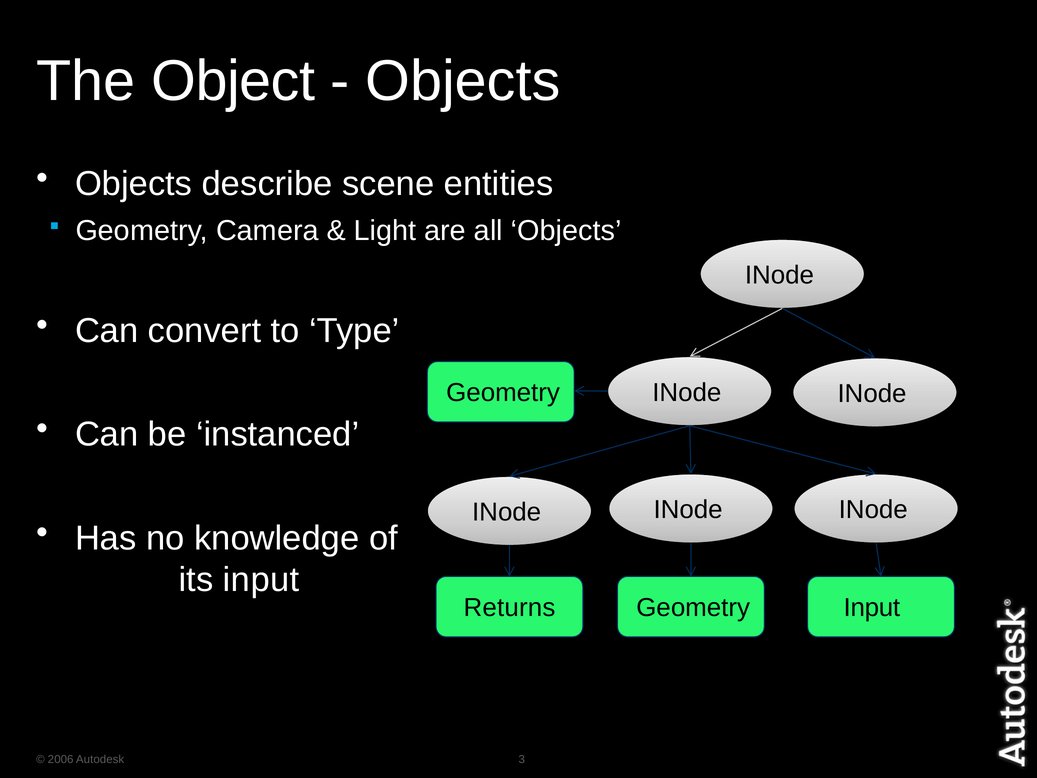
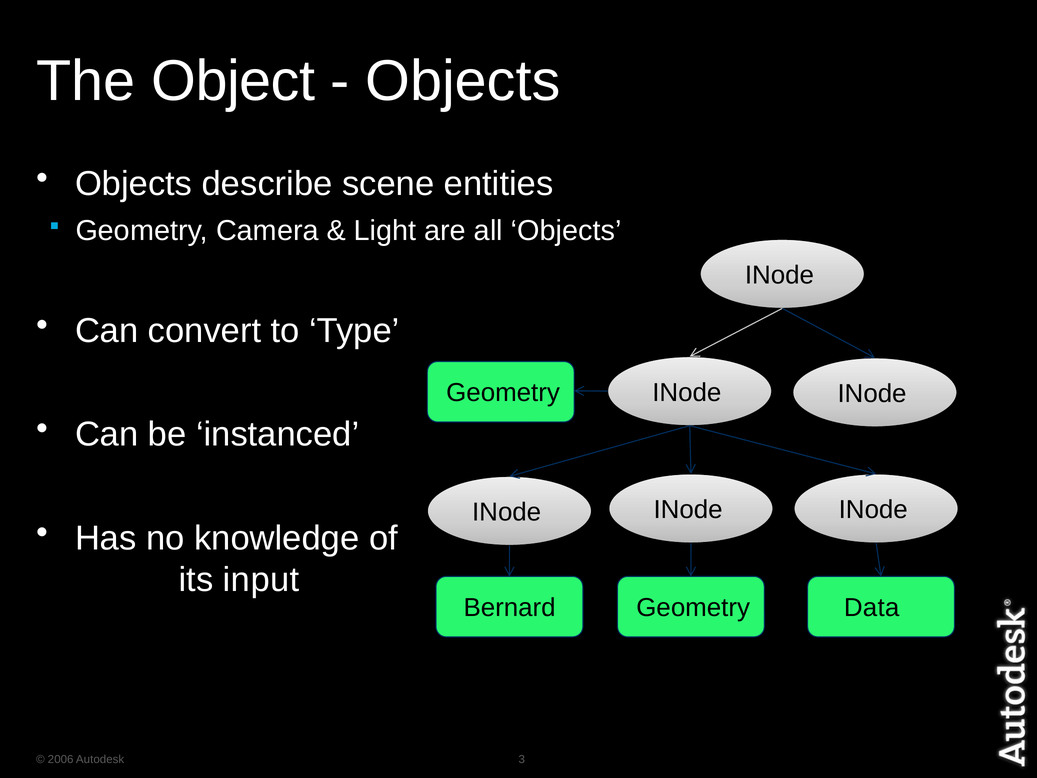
Returns: Returns -> Bernard
Input at (872, 607): Input -> Data
